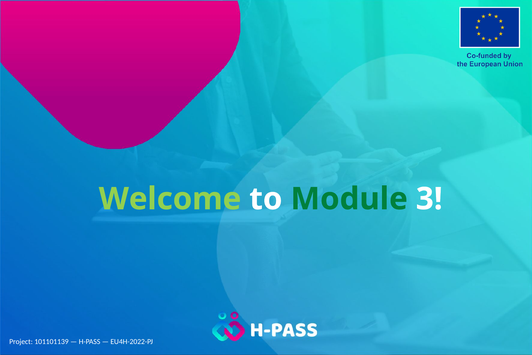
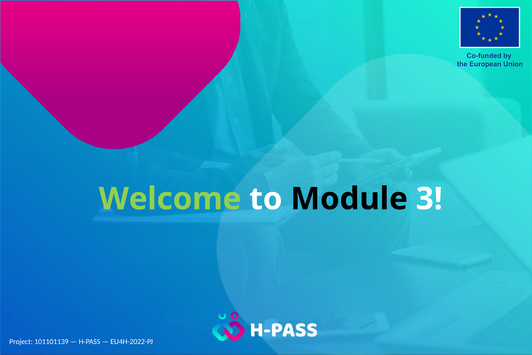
Module colour: green -> black
